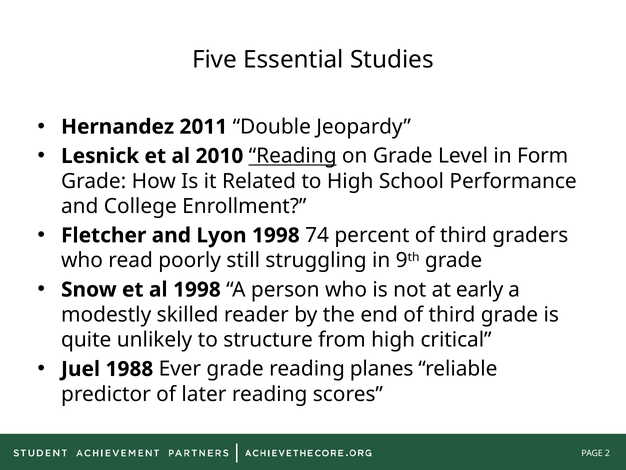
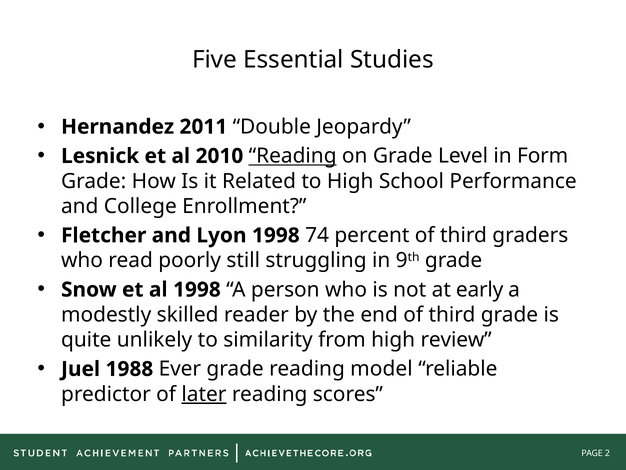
structure: structure -> similarity
critical: critical -> review
planes: planes -> model
later underline: none -> present
